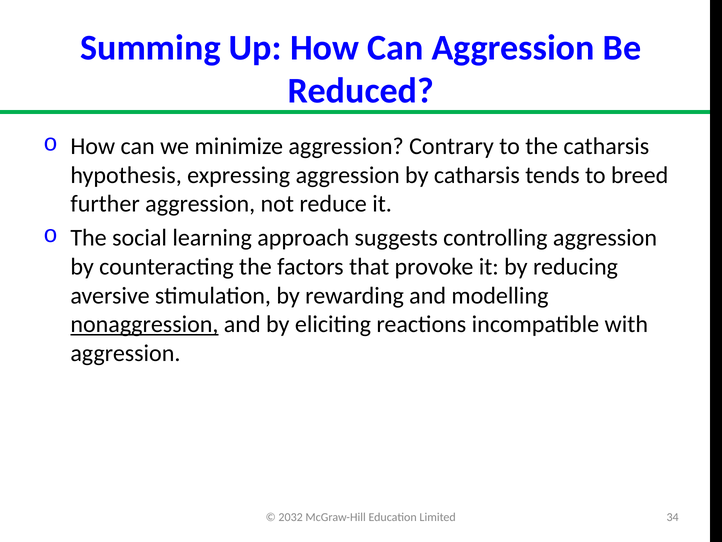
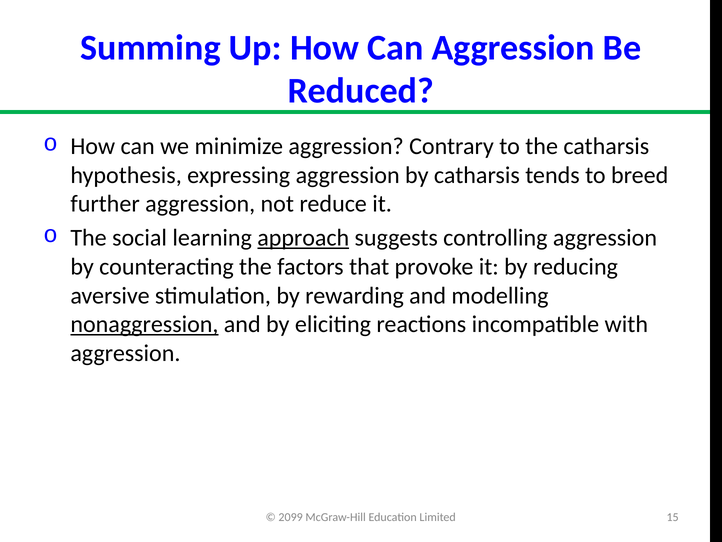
approach underline: none -> present
2032: 2032 -> 2099
34: 34 -> 15
